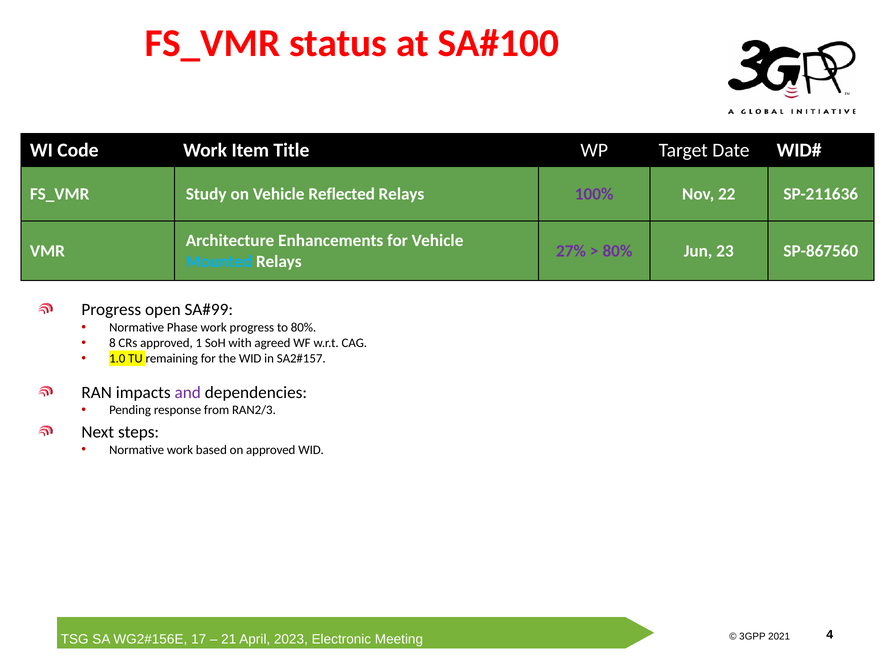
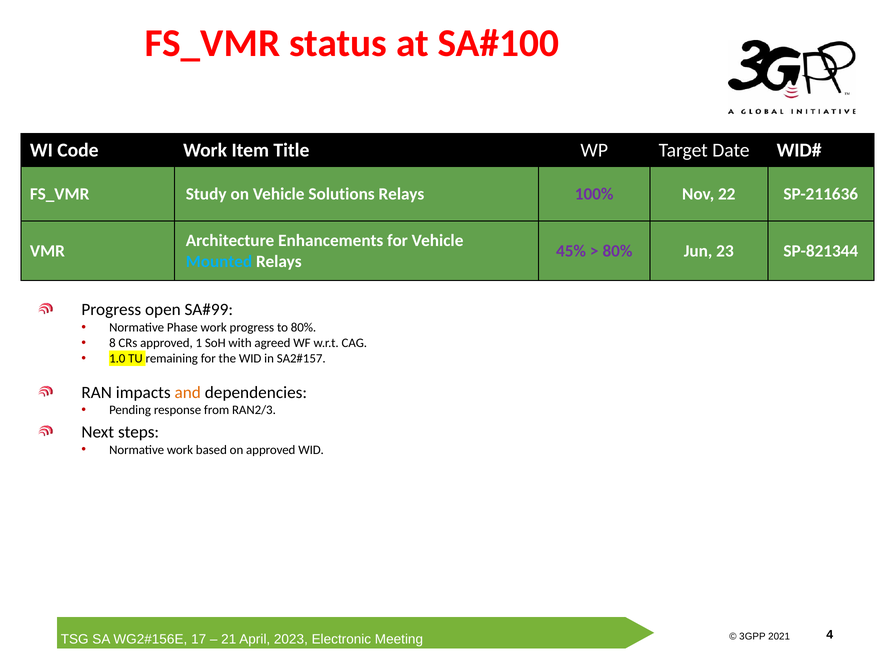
Reflected: Reflected -> Solutions
27%: 27% -> 45%
SP-867560: SP-867560 -> SP-821344
and colour: purple -> orange
